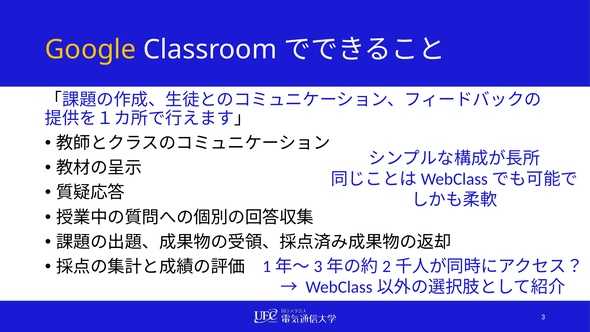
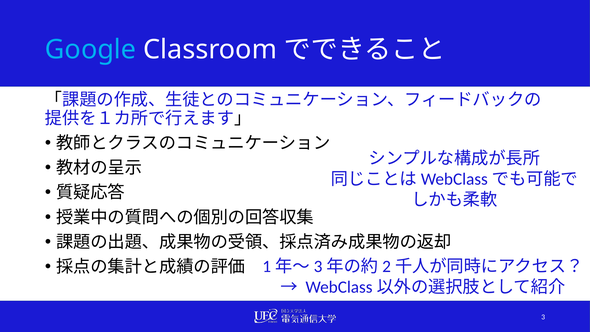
Google colour: yellow -> light blue
